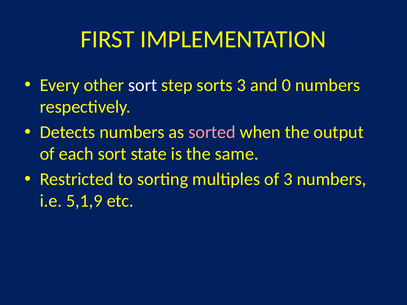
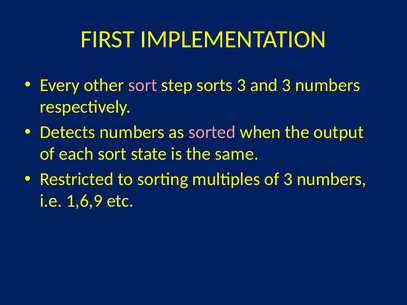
sort at (143, 85) colour: white -> pink
and 0: 0 -> 3
5,1,9: 5,1,9 -> 1,6,9
